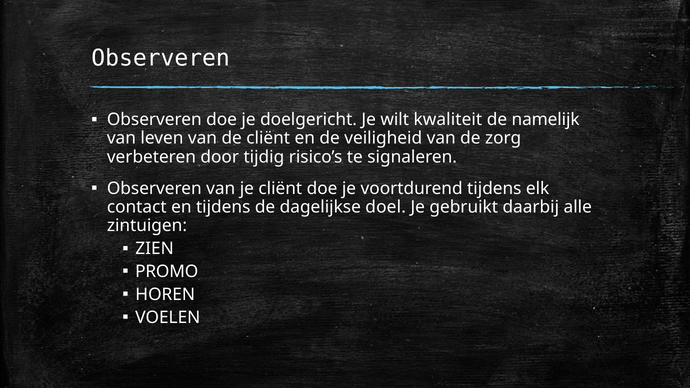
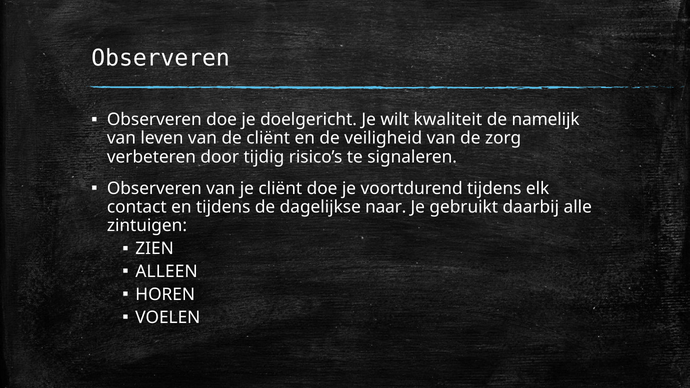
doel: doel -> naar
PROMO: PROMO -> ALLEEN
